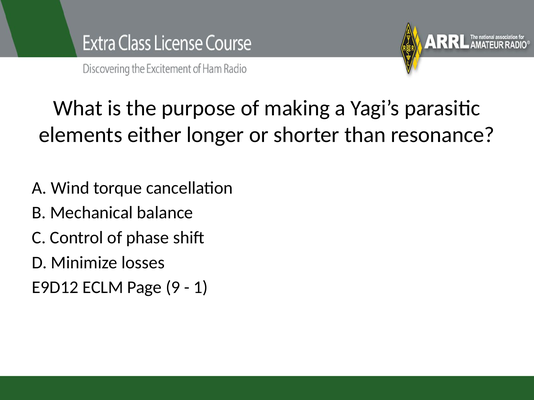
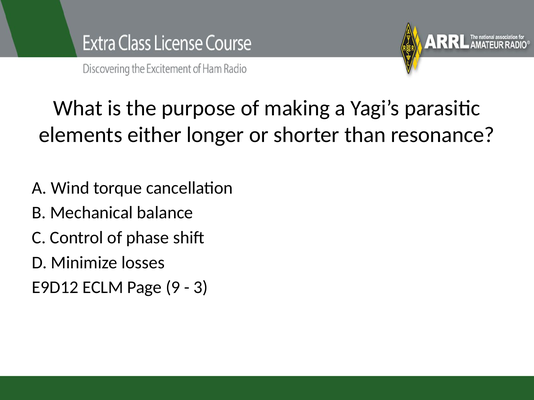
1: 1 -> 3
